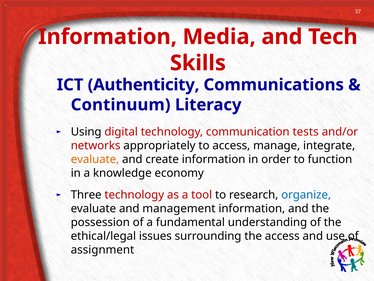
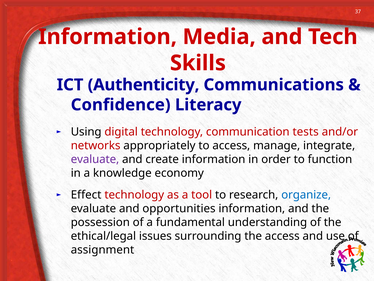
Continuum: Continuum -> Confidence
evaluate at (95, 159) colour: orange -> purple
Three: Three -> Effect
management: management -> opportunities
